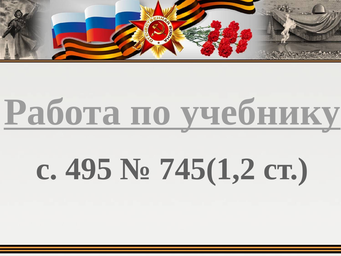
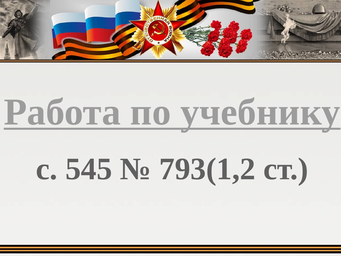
495: 495 -> 545
745(1,2: 745(1,2 -> 793(1,2
